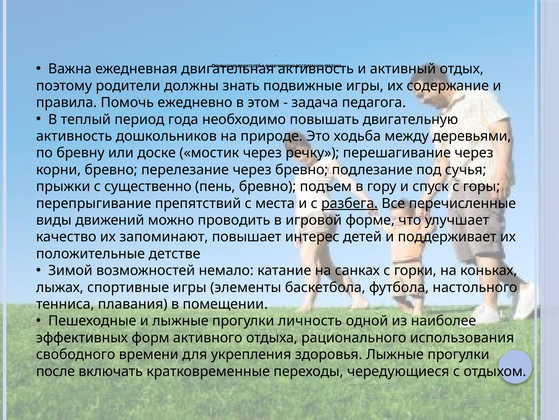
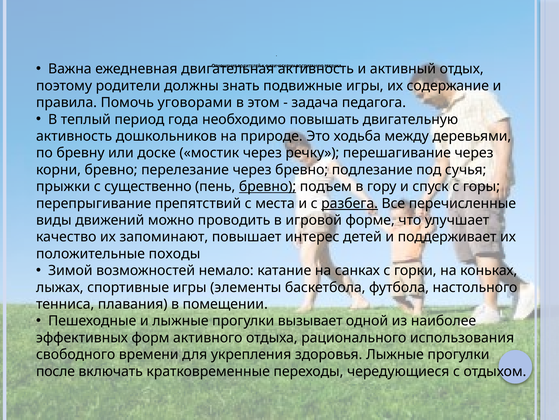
ежедневно: ежедневно -> уговорами
бревно at (268, 186) underline: none -> present
детстве: детстве -> походы
личность: личность -> вызывает
